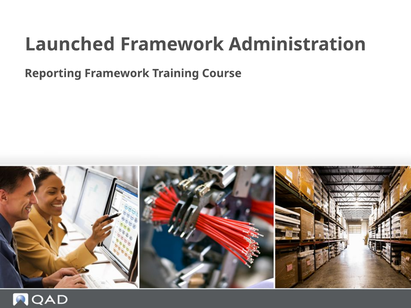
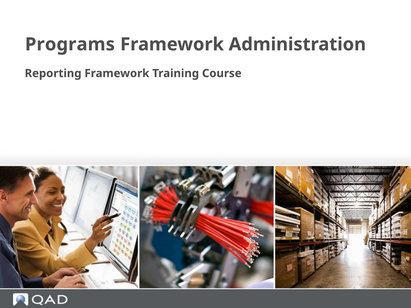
Launched: Launched -> Programs
